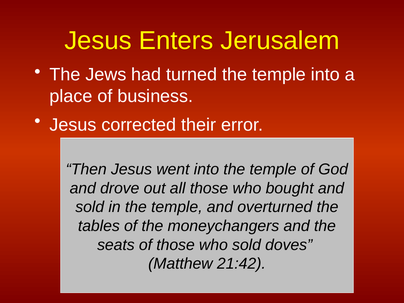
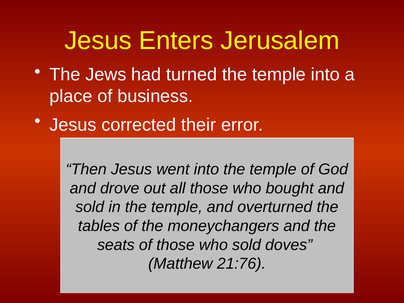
21:42: 21:42 -> 21:76
